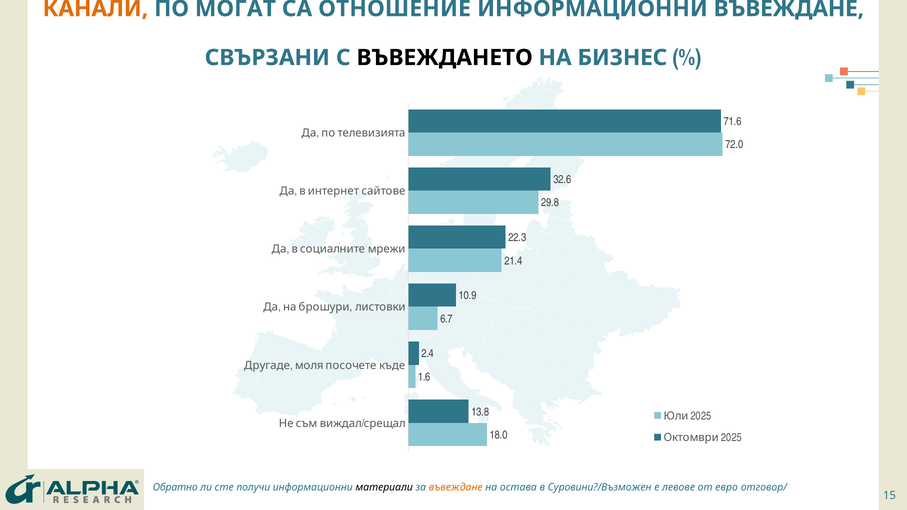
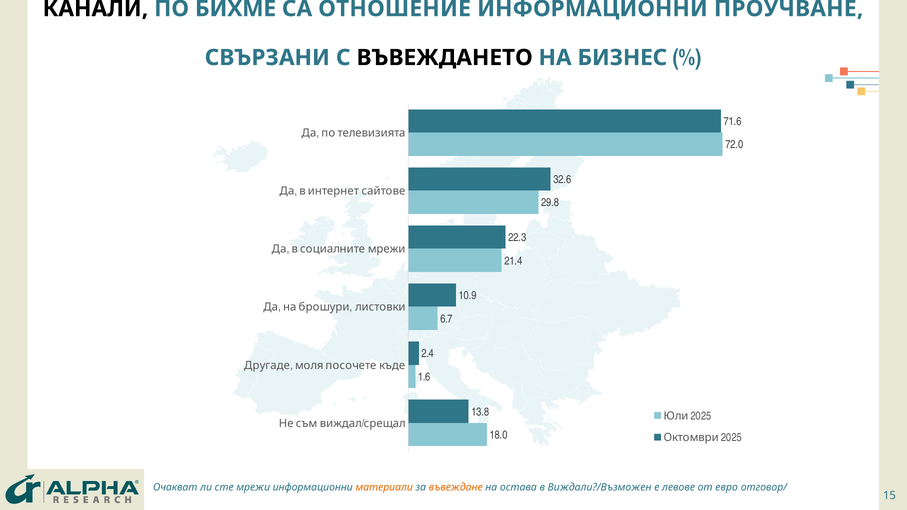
КАНАЛИ colour: orange -> black
МОГАТ: МОГАТ -> БИХМЕ
ИНФОРМАЦИОННИ ВЪВЕЖДАНЕ: ВЪВЕЖДАНЕ -> ПРОУЧВАНЕ
Обратно: Обратно -> Очакват
сте получи: получи -> мрежи
материали colour: black -> orange
Суровини?/Възможен: Суровини?/Възможен -> Виждали?/Възможен
